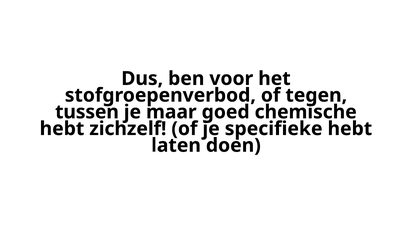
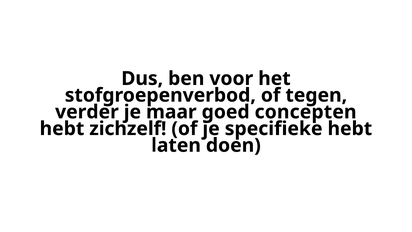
tussen: tussen -> verder
chemische: chemische -> concepten
